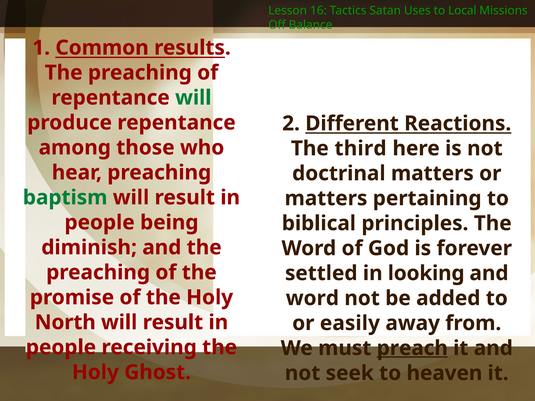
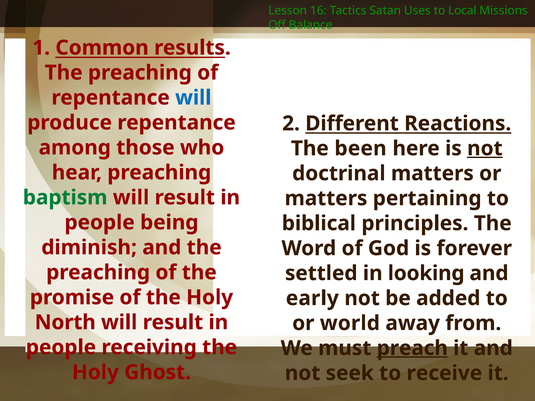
will at (193, 98) colour: green -> blue
third: third -> been
not at (485, 149) underline: none -> present
word at (312, 298): word -> early
easily: easily -> world
heaven: heaven -> receive
